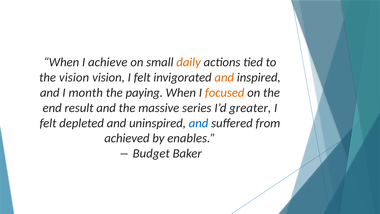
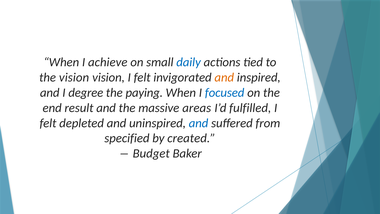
daily colour: orange -> blue
month: month -> degree
focused colour: orange -> blue
series: series -> areas
greater: greater -> fulfilled
achieved: achieved -> specified
enables: enables -> created
